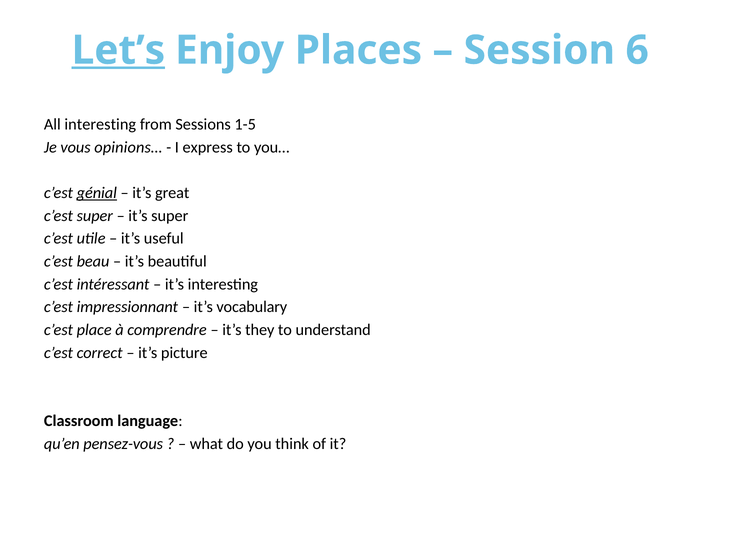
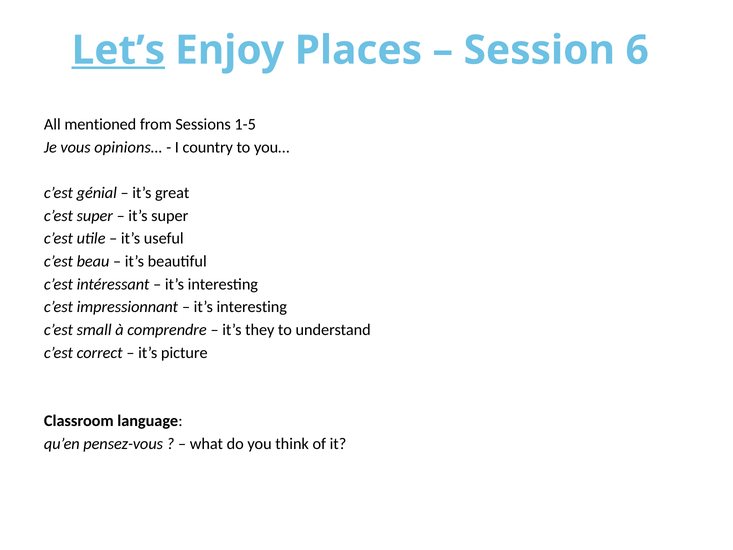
All interesting: interesting -> mentioned
express: express -> country
génial underline: present -> none
vocabulary at (252, 307): vocabulary -> interesting
place: place -> small
